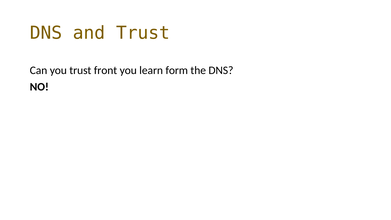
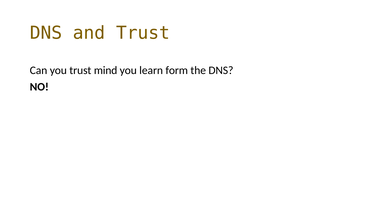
front: front -> mind
